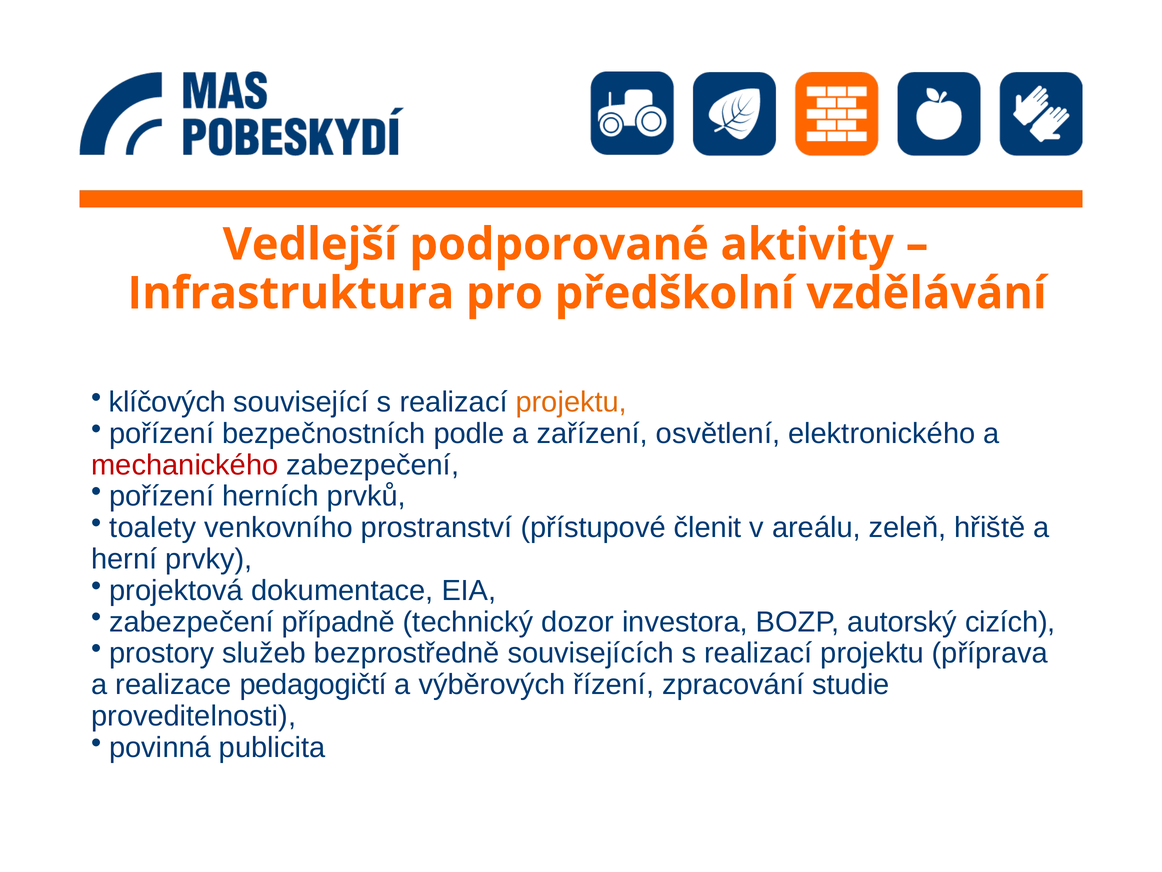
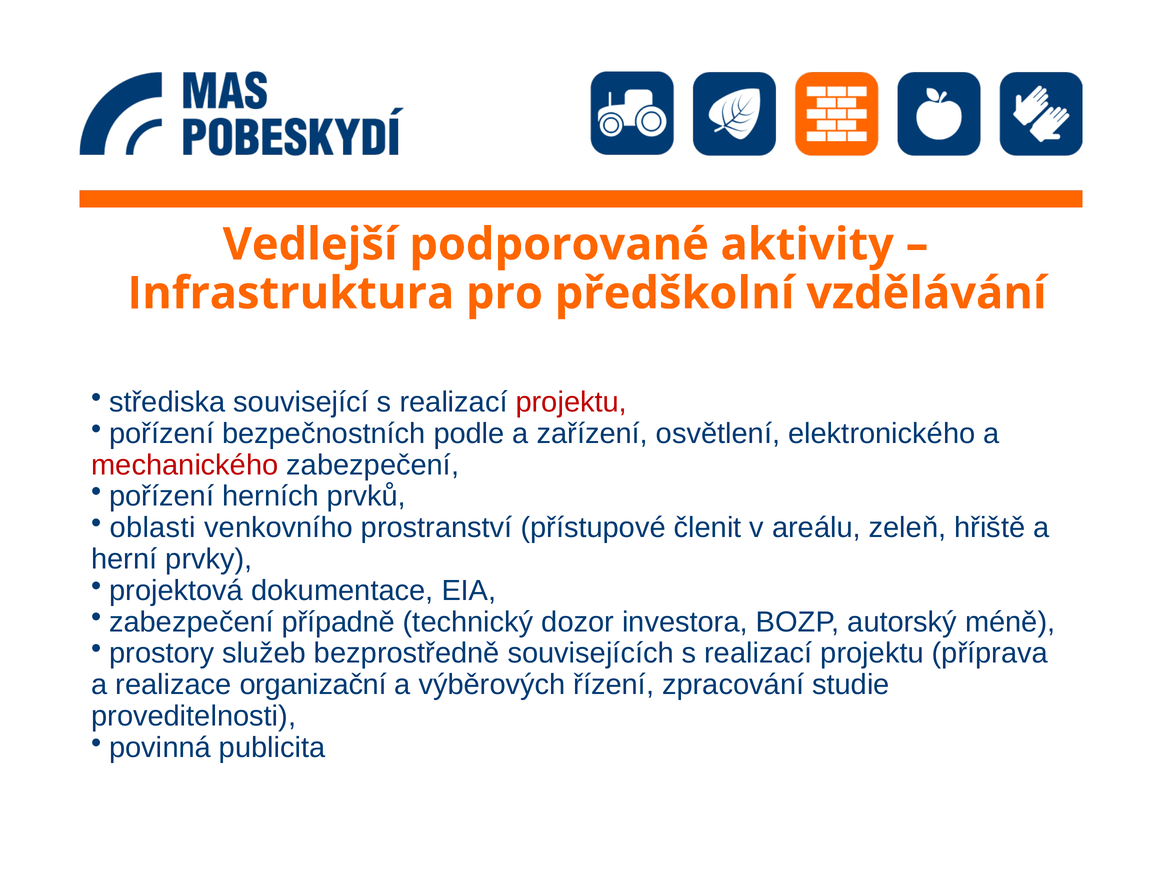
klíčových: klíčových -> střediska
projektu at (571, 402) colour: orange -> red
toalety: toalety -> oblasti
cizích: cizích -> méně
pedagogičtí: pedagogičtí -> organizační
